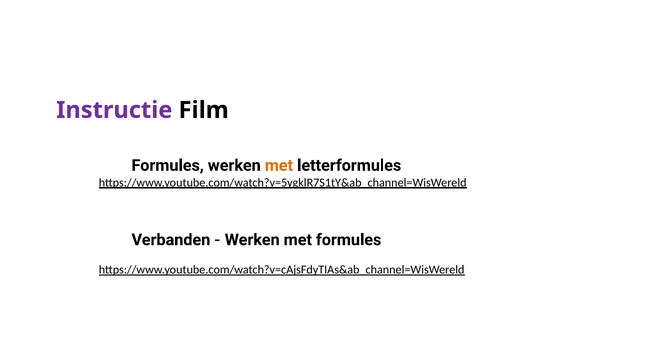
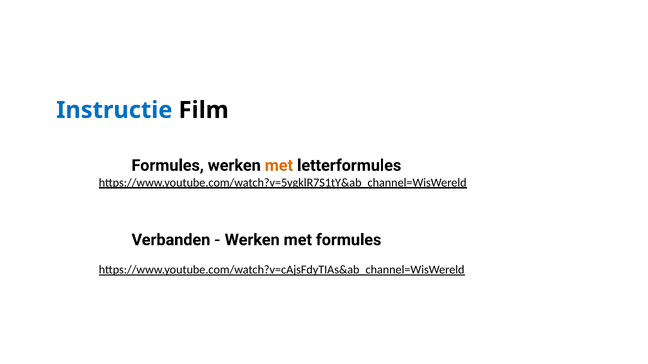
Instructie colour: purple -> blue
